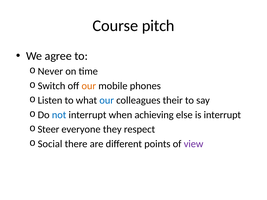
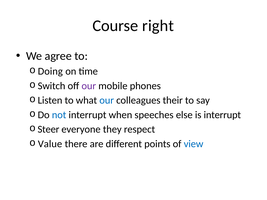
pitch: pitch -> right
Never: Never -> Doing
our at (89, 86) colour: orange -> purple
achieving: achieving -> speeches
Social: Social -> Value
view colour: purple -> blue
